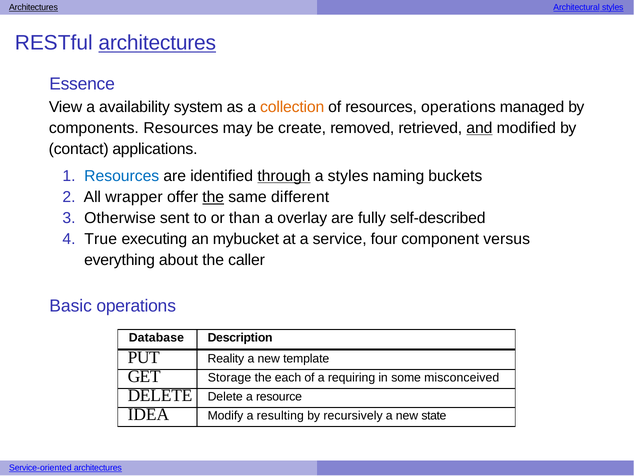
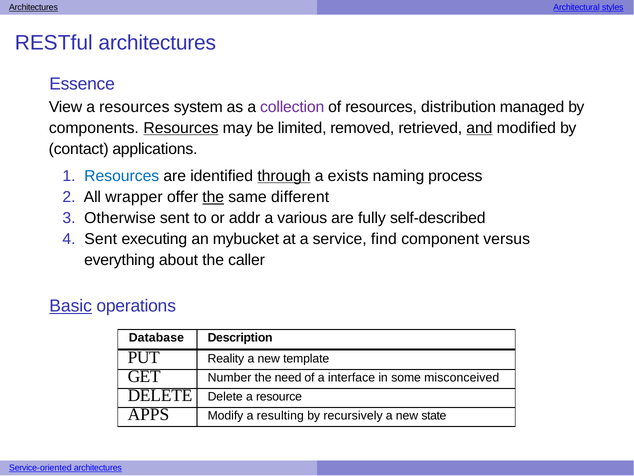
architectures at (157, 43) underline: present -> none
a availability: availability -> resources
collection colour: orange -> purple
resources operations: operations -> distribution
Resources at (181, 128) underline: none -> present
create: create -> limited
a styles: styles -> exists
buckets: buckets -> process
than: than -> addr
overlay: overlay -> various
True at (101, 239): True -> Sent
four: four -> find
Basic underline: none -> present
Storage: Storage -> Number
each: each -> need
requiring: requiring -> interface
IDEA: IDEA -> APPS
